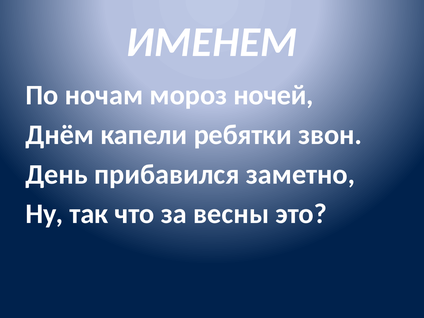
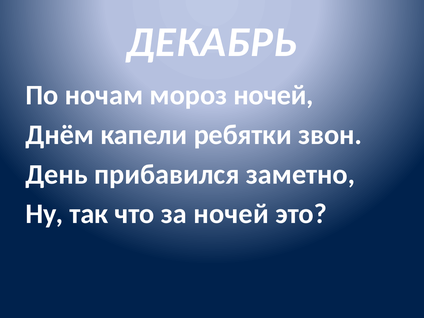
ИМЕНЕМ: ИМЕНЕМ -> ДЕКАБРЬ
за весны: весны -> ночей
